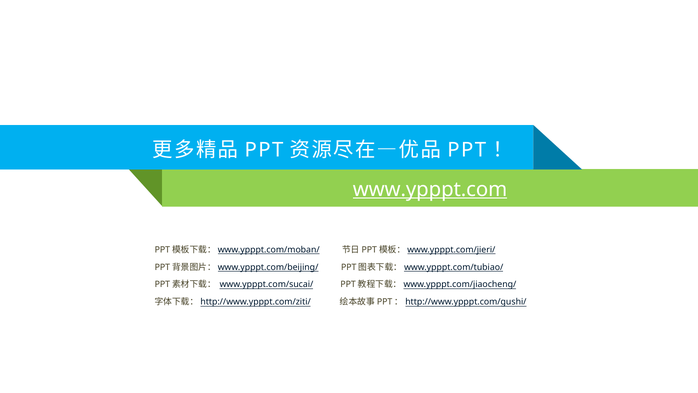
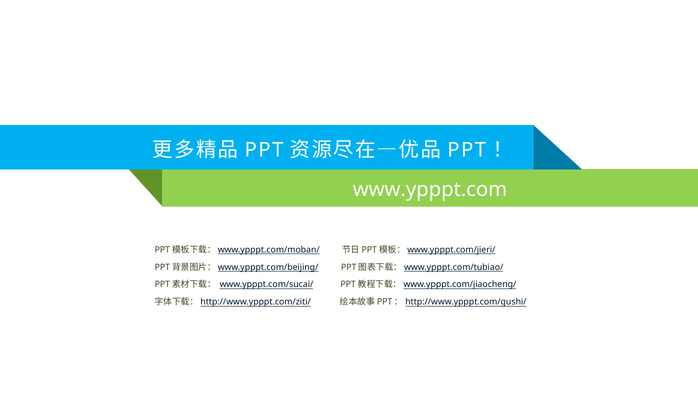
www.ypppt.com underline: present -> none
